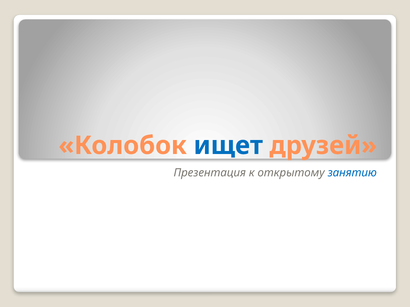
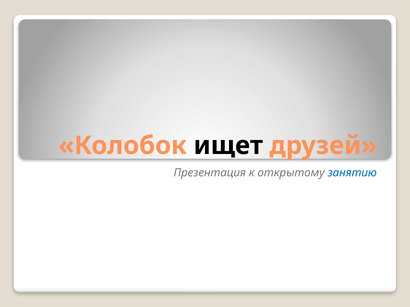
ищет colour: blue -> black
